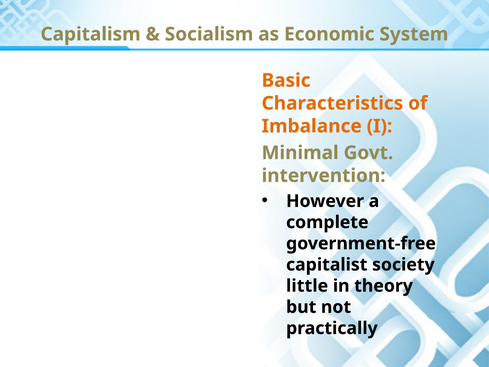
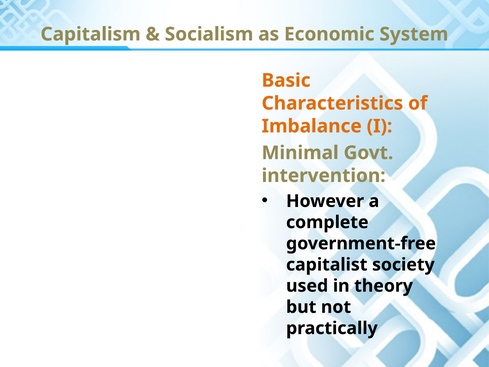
little: little -> used
